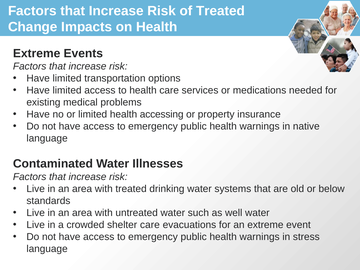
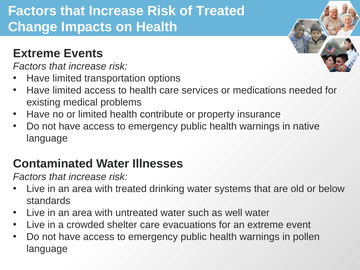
accessing: accessing -> contribute
stress: stress -> pollen
